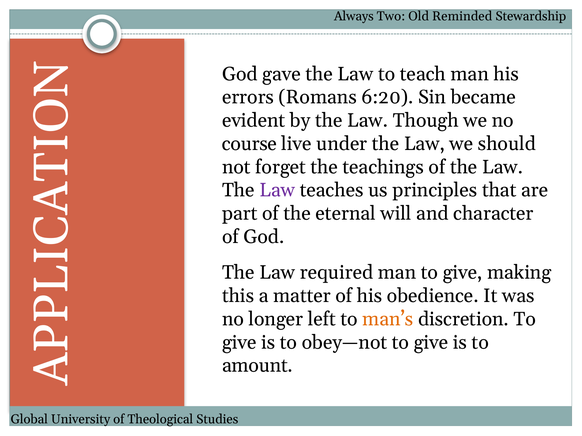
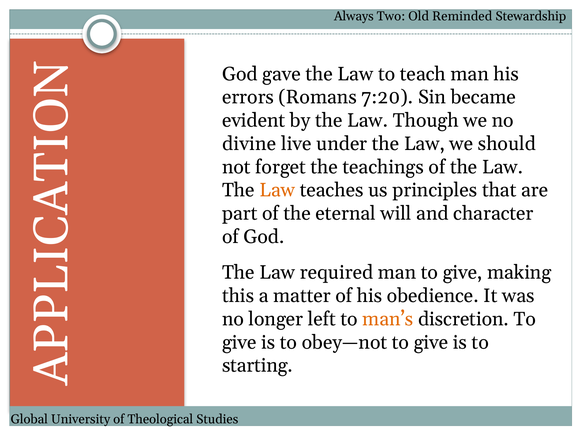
6:20: 6:20 -> 7:20
course: course -> divine
Law at (277, 190) colour: purple -> orange
amount: amount -> starting
